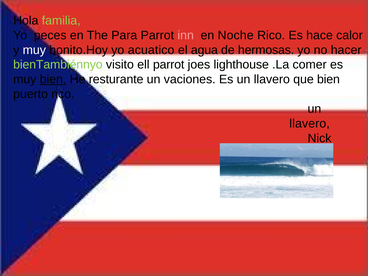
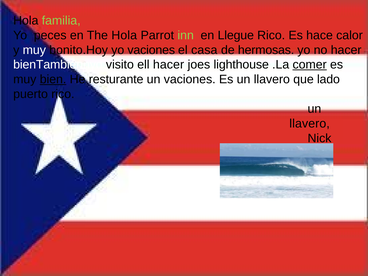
The Para: Para -> Hola
inn colour: pink -> light green
Noche: Noche -> Llegue
yo acuatico: acuatico -> vaciones
agua: agua -> casa
bienTambiénnyo colour: light green -> white
ell parrot: parrot -> hacer
comer underline: none -> present
que bien: bien -> lado
